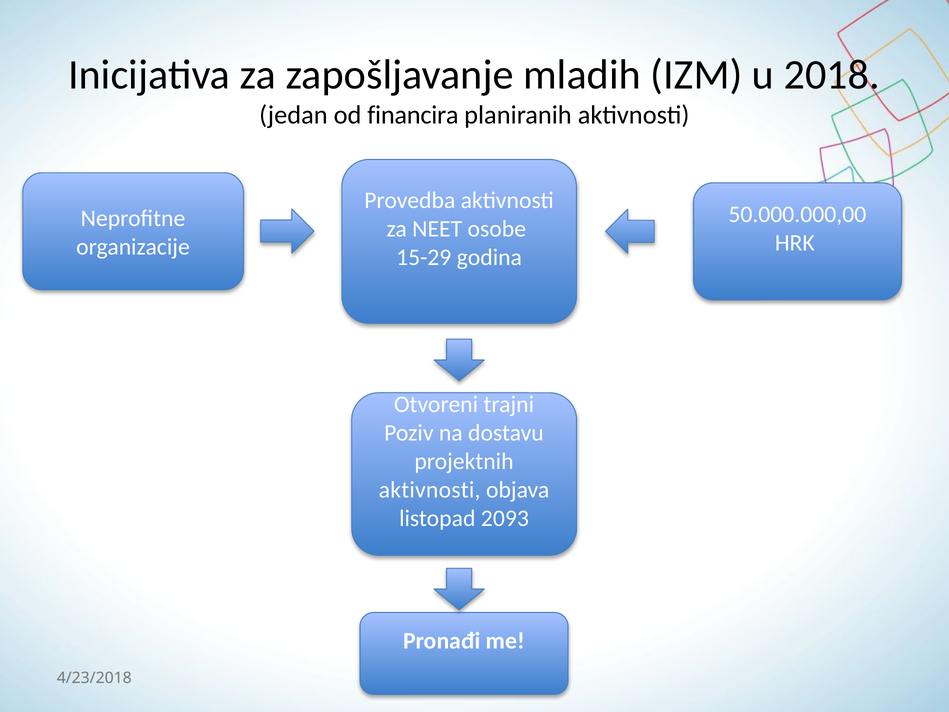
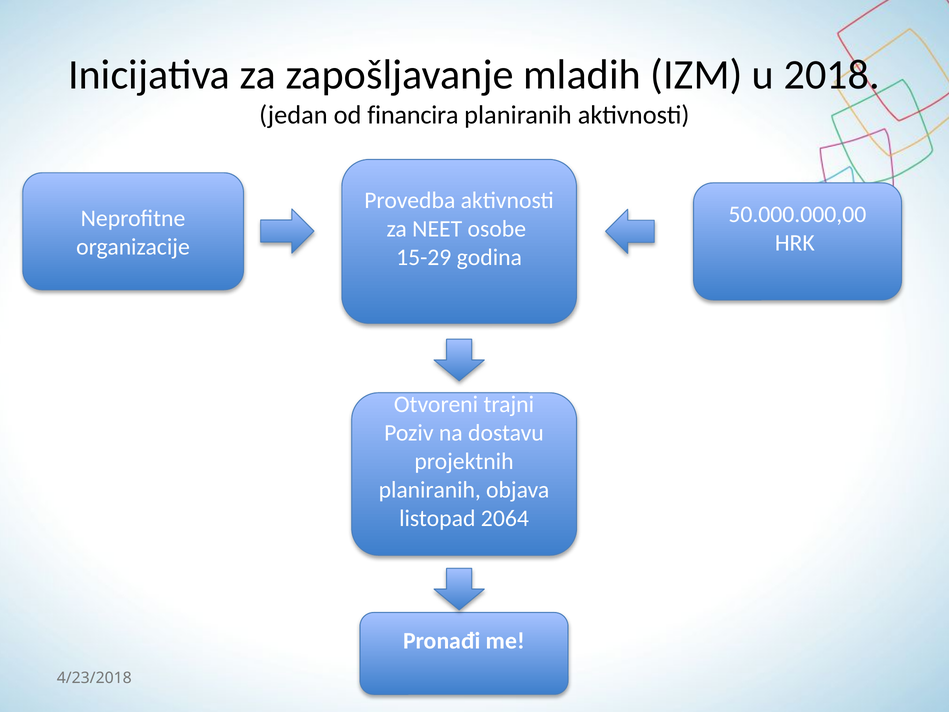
aktivnosti at (430, 490): aktivnosti -> planiranih
2093: 2093 -> 2064
